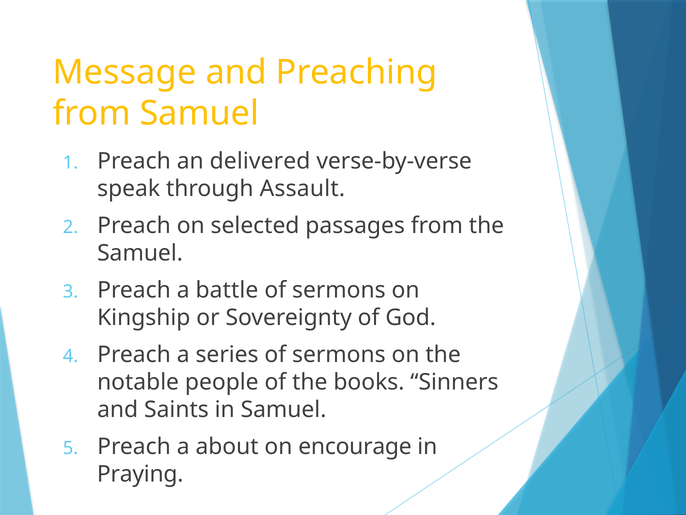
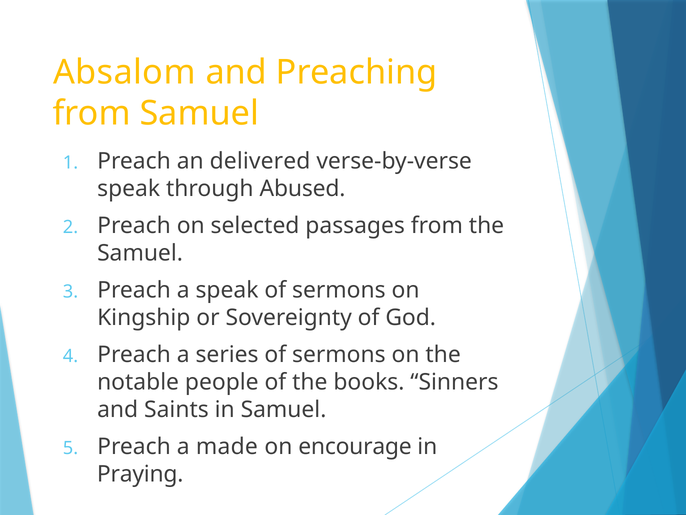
Message: Message -> Absalom
Assault: Assault -> Abused
a battle: battle -> speak
about: about -> made
